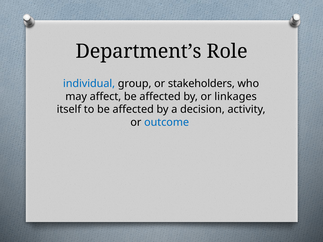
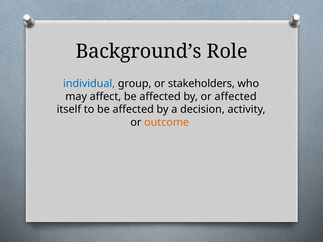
Department’s: Department’s -> Background’s
or linkages: linkages -> affected
outcome colour: blue -> orange
